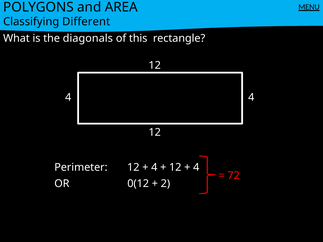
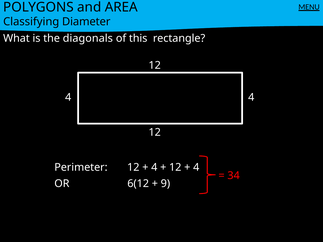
Different: Different -> Diameter
72: 72 -> 34
0(12: 0(12 -> 6(12
2: 2 -> 9
